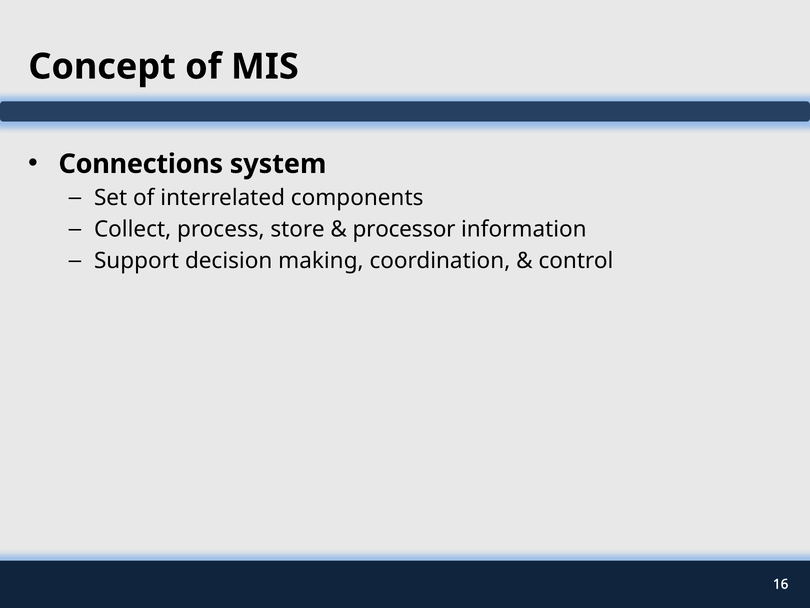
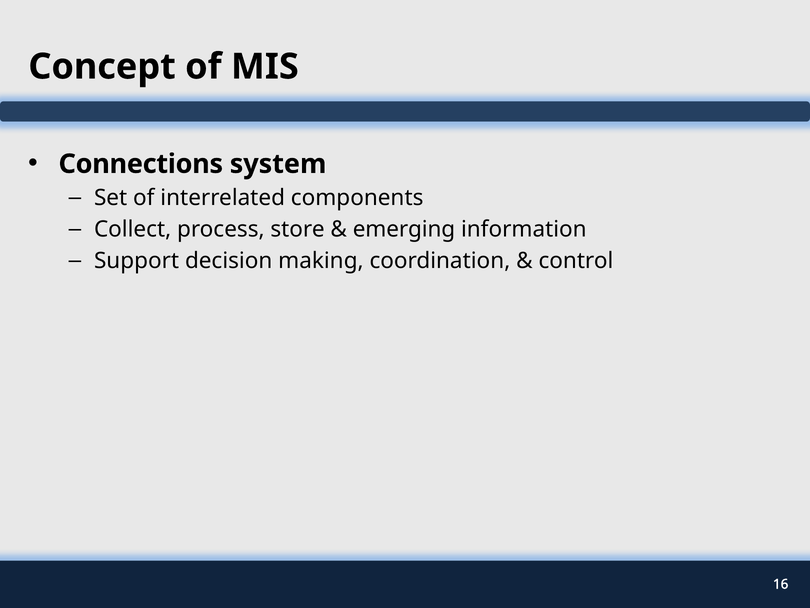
processor: processor -> emerging
